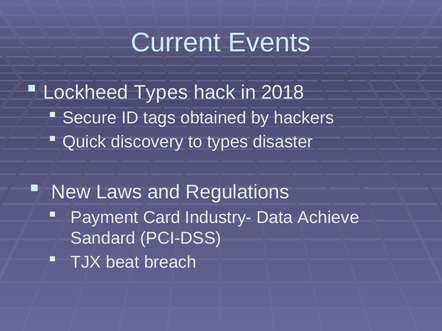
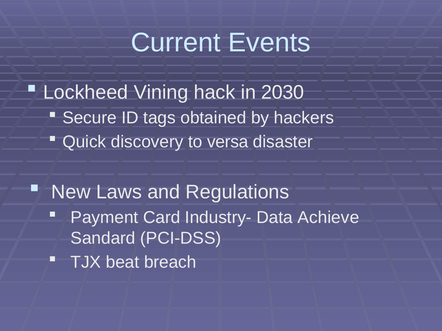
Lockheed Types: Types -> Vining
2018: 2018 -> 2030
to types: types -> versa
